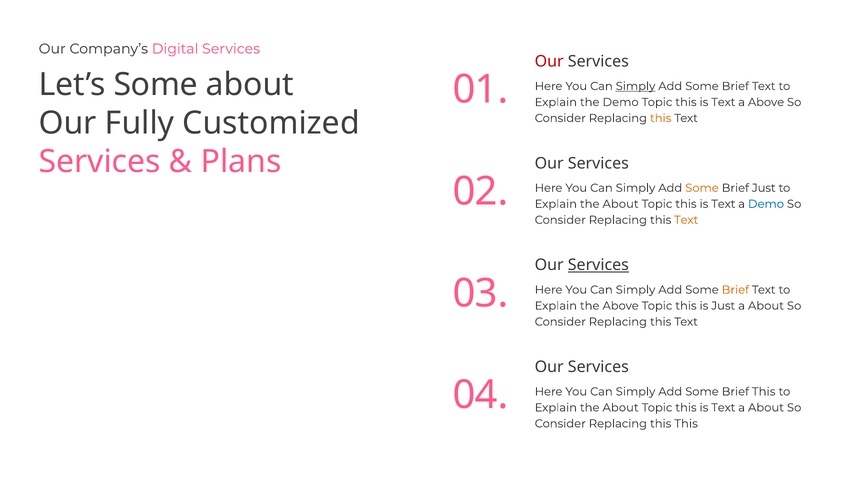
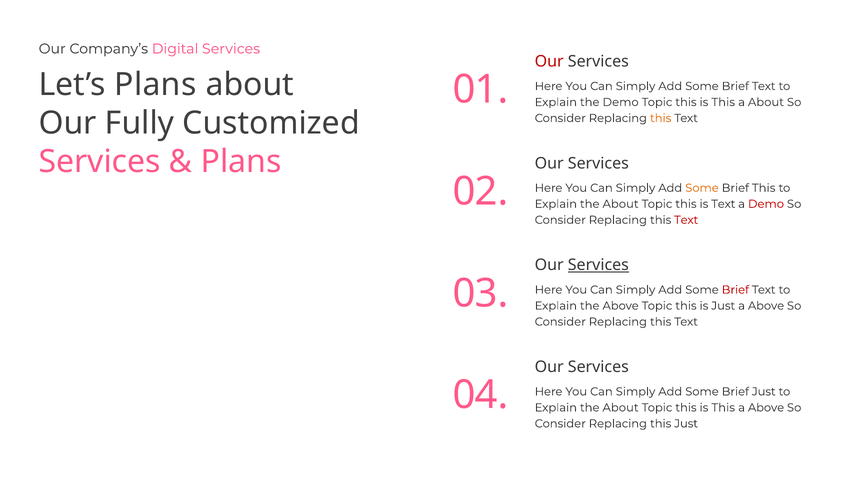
Let’s Some: Some -> Plans
Simply at (636, 86) underline: present -> none
Text at (723, 102): Text -> This
a Above: Above -> About
Brief Just: Just -> This
Demo at (766, 204) colour: blue -> red
Text at (686, 220) colour: orange -> red
Brief at (735, 290) colour: orange -> red
Just a About: About -> Above
Brief This: This -> Just
Text at (723, 408): Text -> This
About at (766, 408): About -> Above
this This: This -> Just
